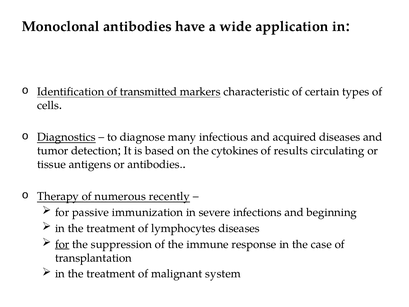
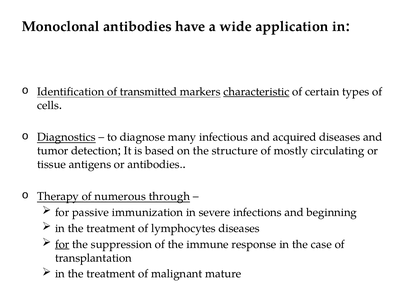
characteristic underline: none -> present
cytokines: cytokines -> structure
results: results -> mostly
recently: recently -> through
system: system -> mature
